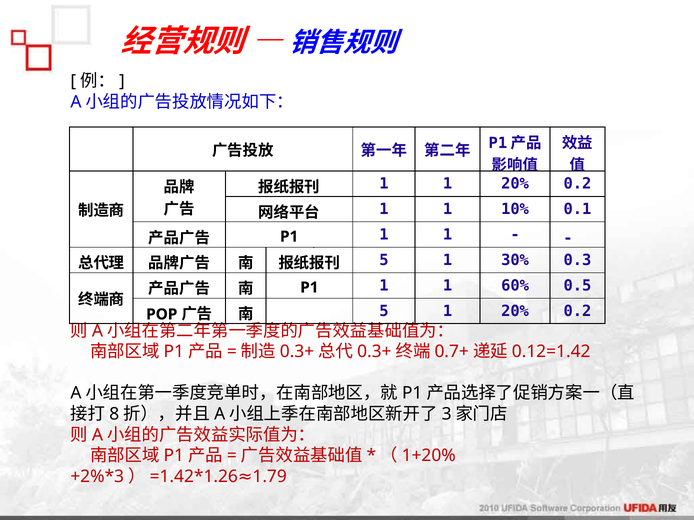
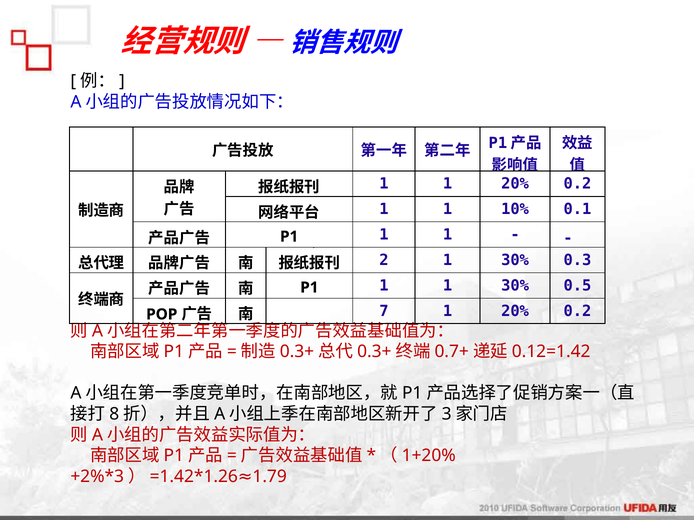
5 at (384, 260): 5 -> 2
1 1 60%: 60% -> 30%
5 at (384, 311): 5 -> 7
